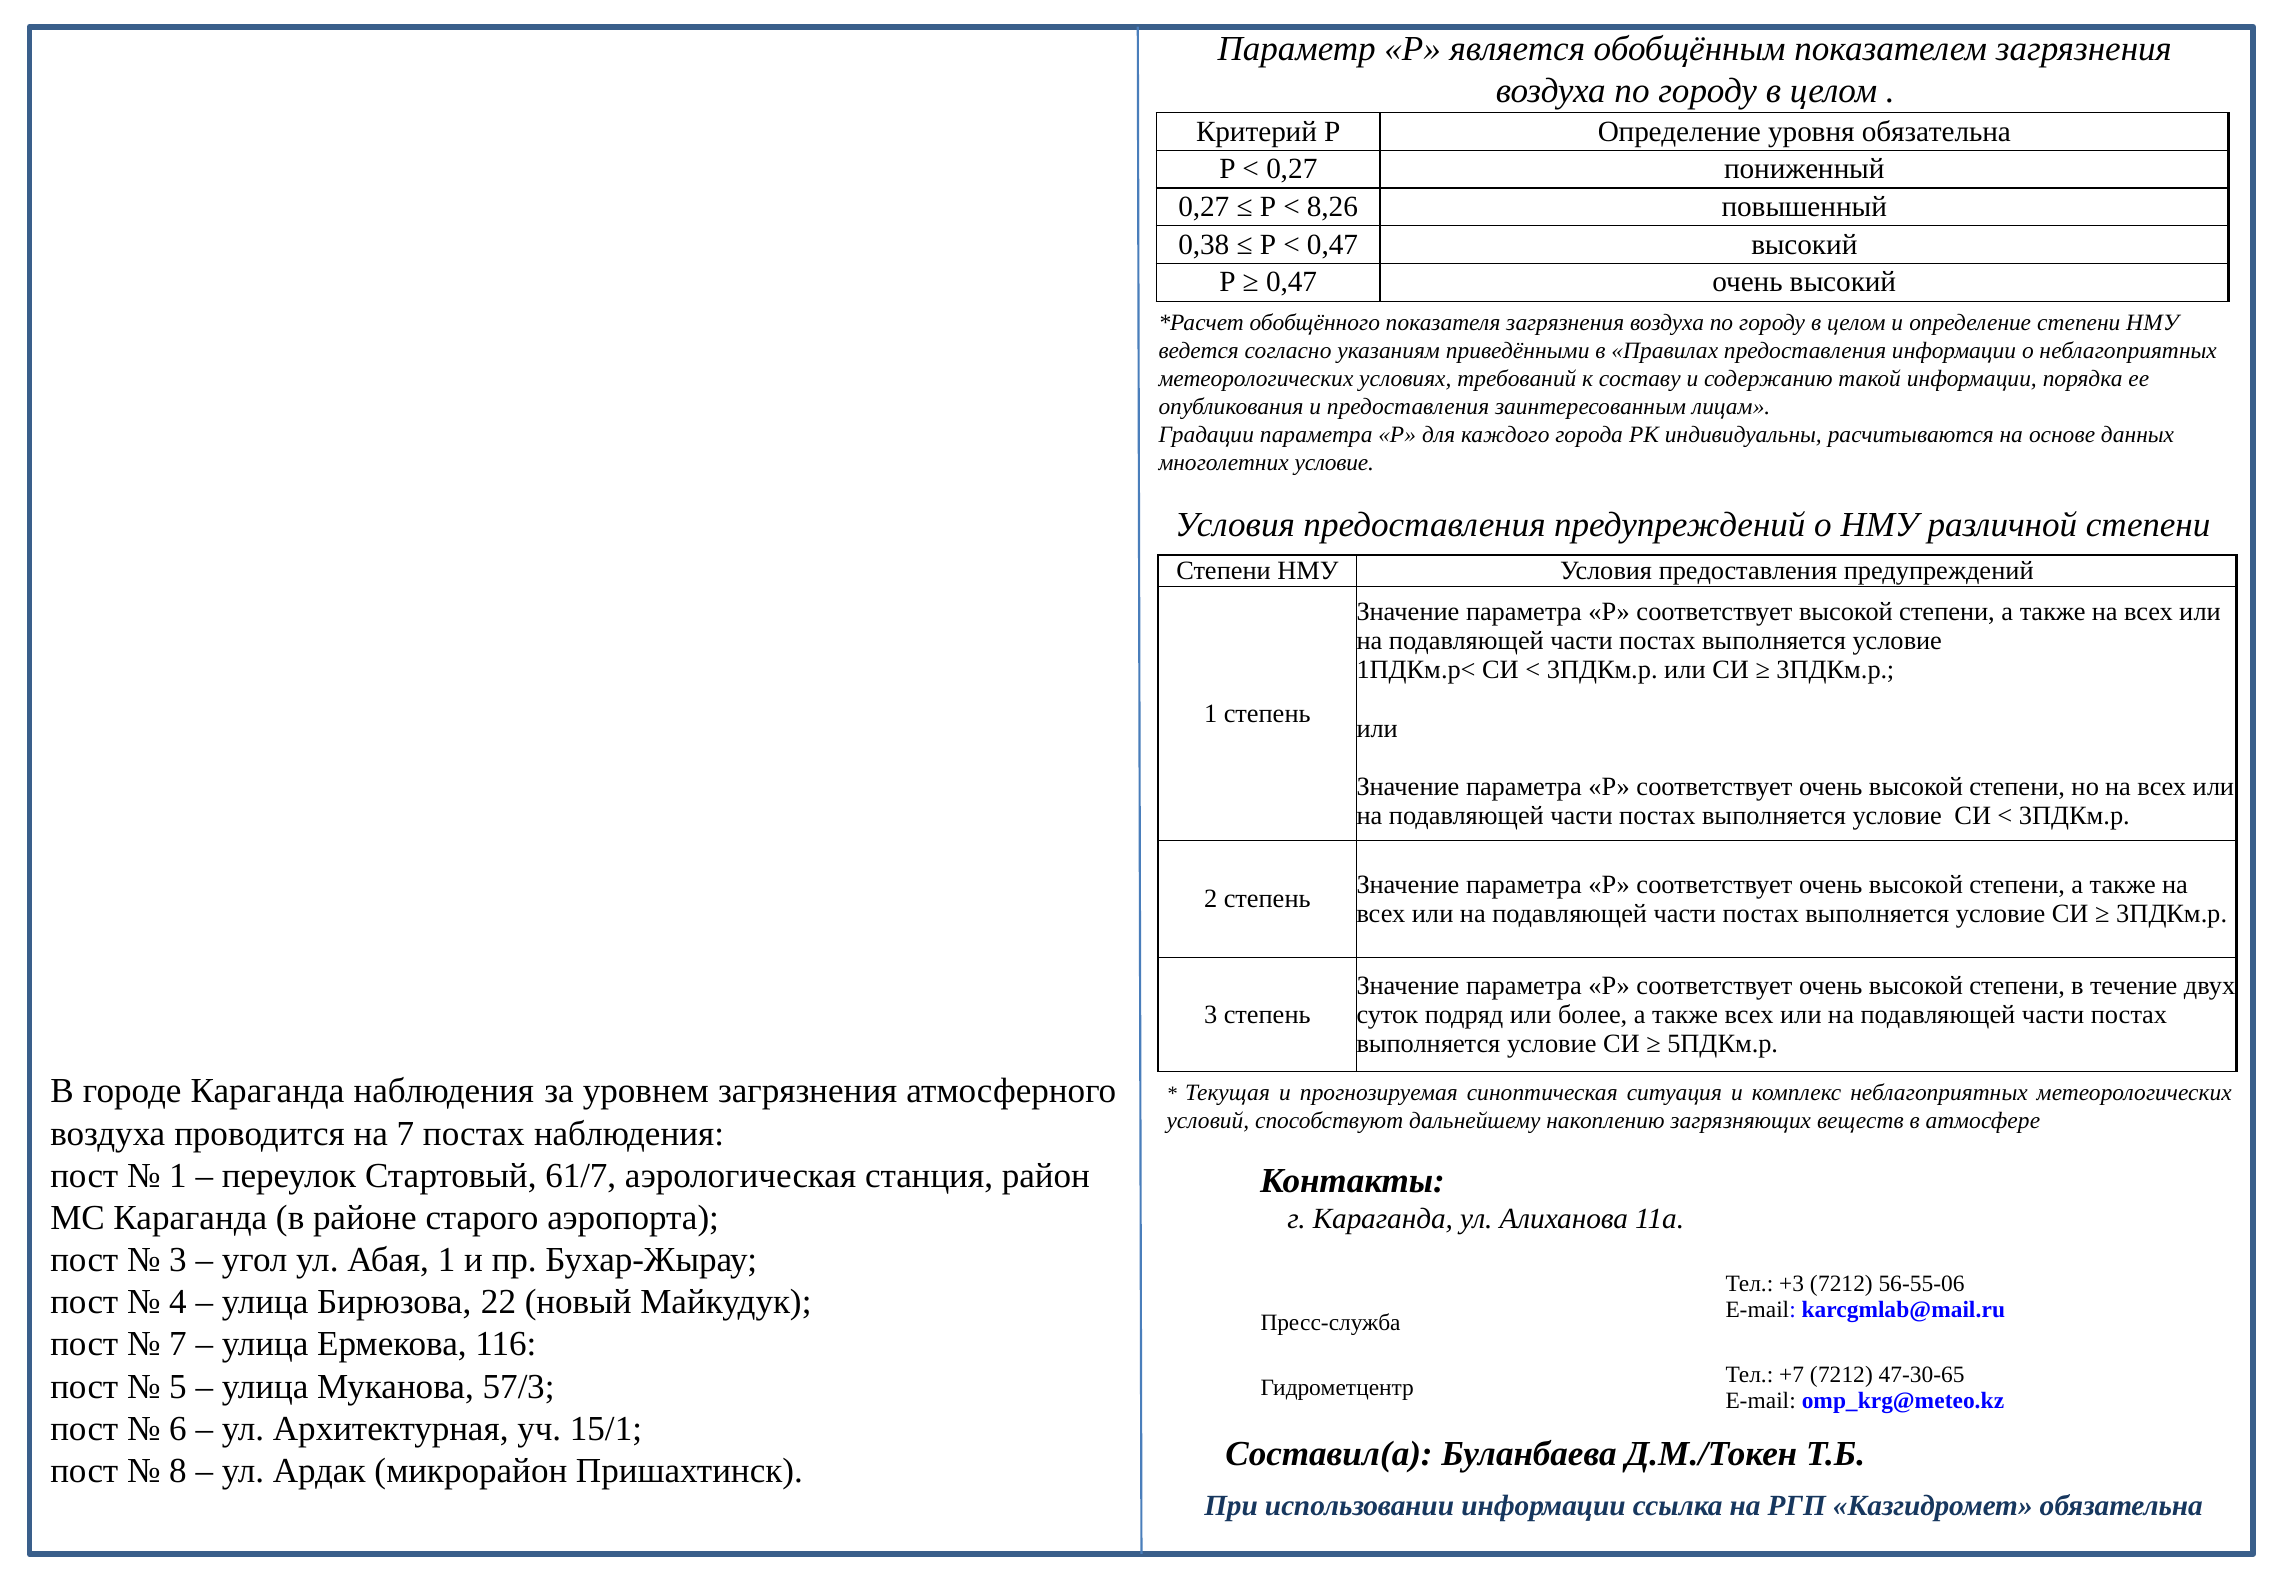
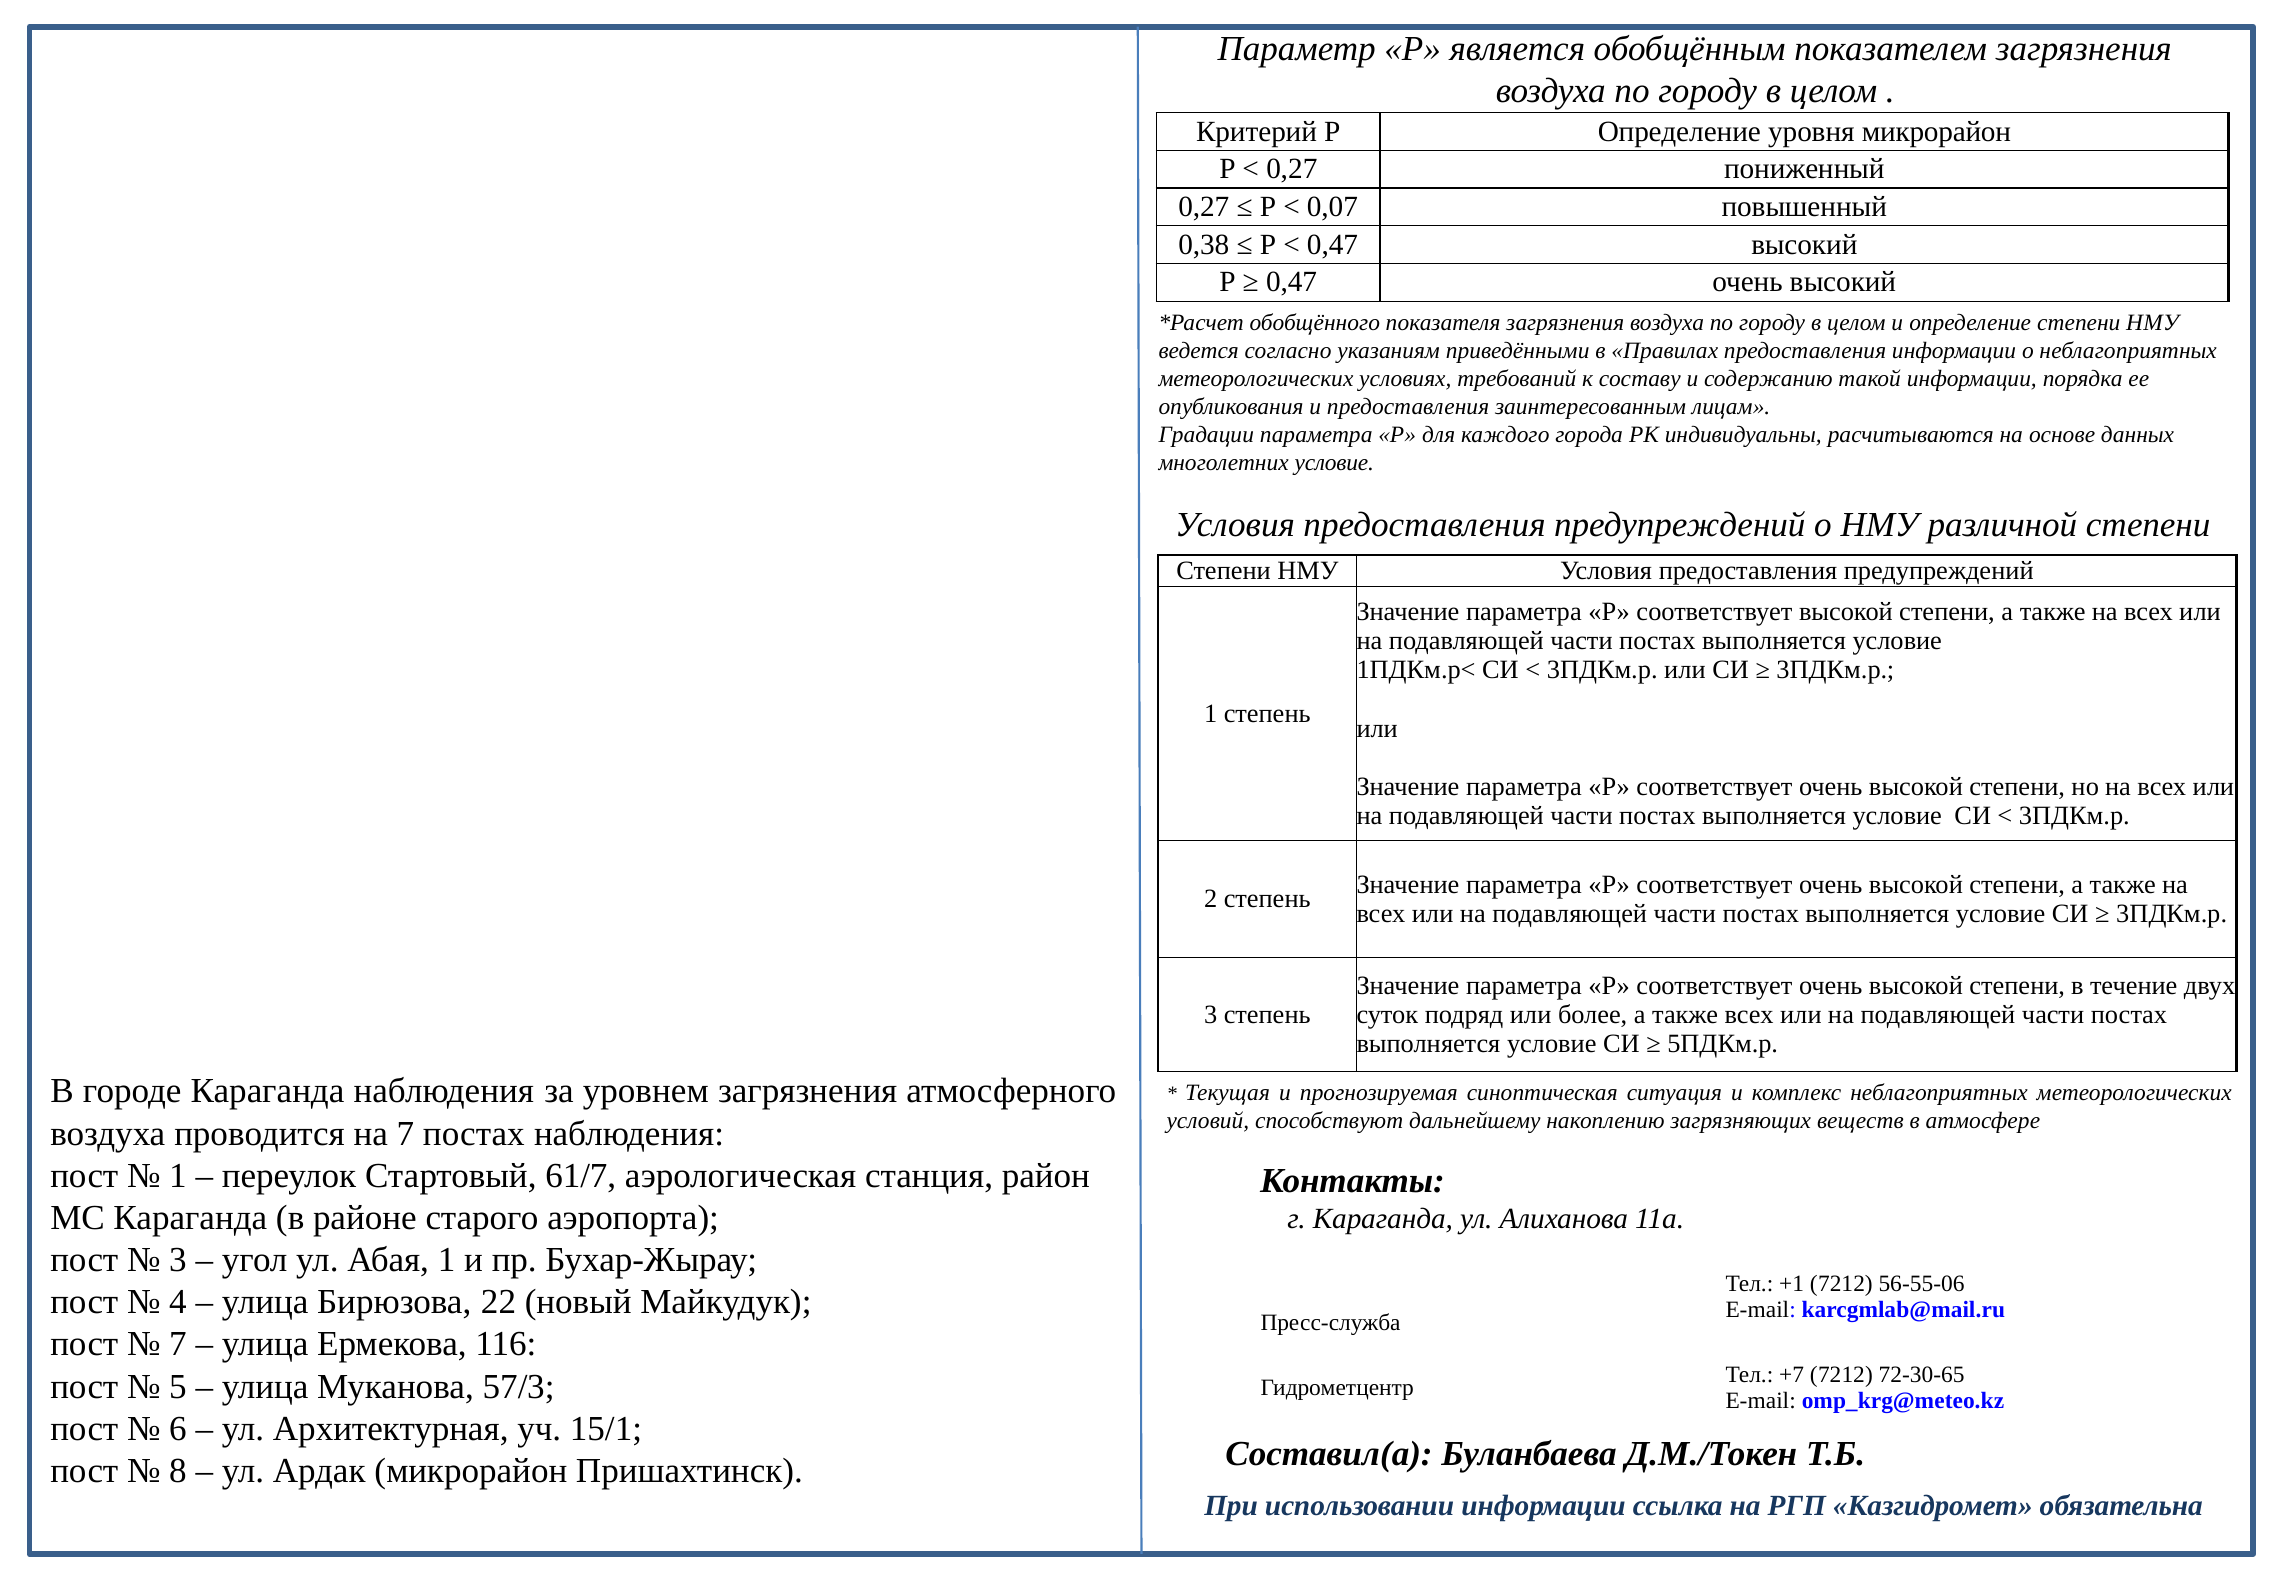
уровня обязательна: обязательна -> микрорайон
8,26: 8,26 -> 0,07
+3: +3 -> +1
47-30-65: 47-30-65 -> 72-30-65
